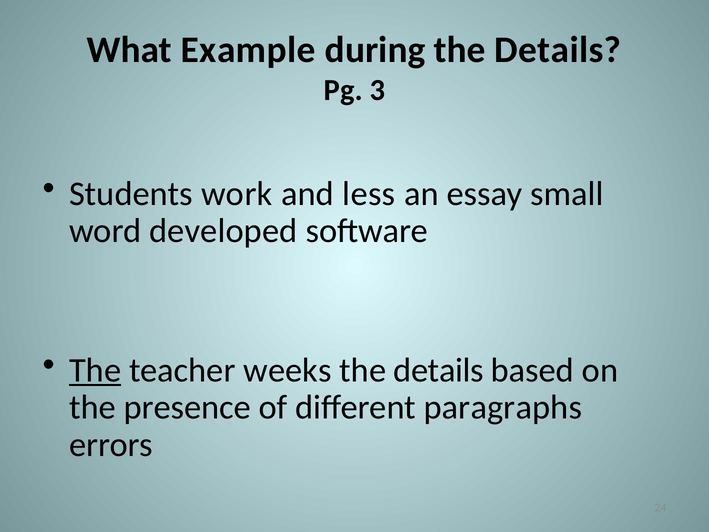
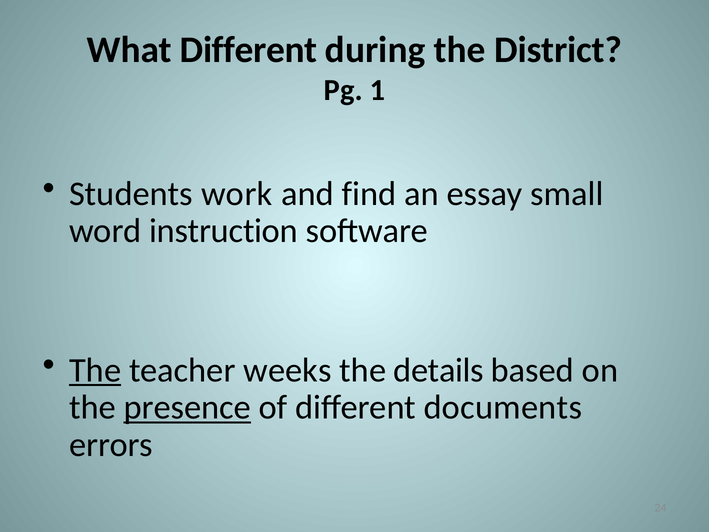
What Example: Example -> Different
during the Details: Details -> District
3: 3 -> 1
less: less -> find
developed: developed -> instruction
presence underline: none -> present
paragraphs: paragraphs -> documents
